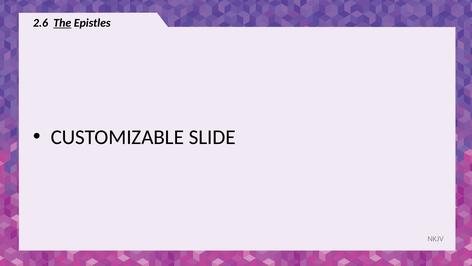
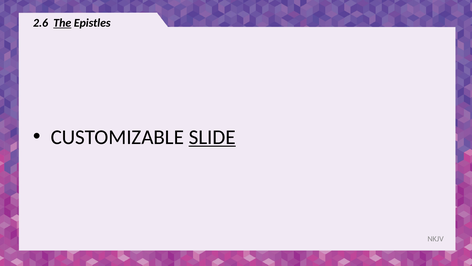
SLIDE underline: none -> present
